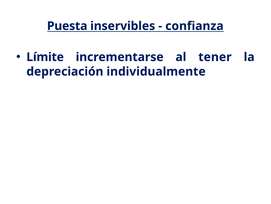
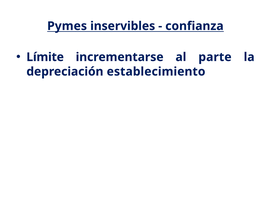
Puesta: Puesta -> Pymes
tener: tener -> parte
individualmente: individualmente -> establecimiento
